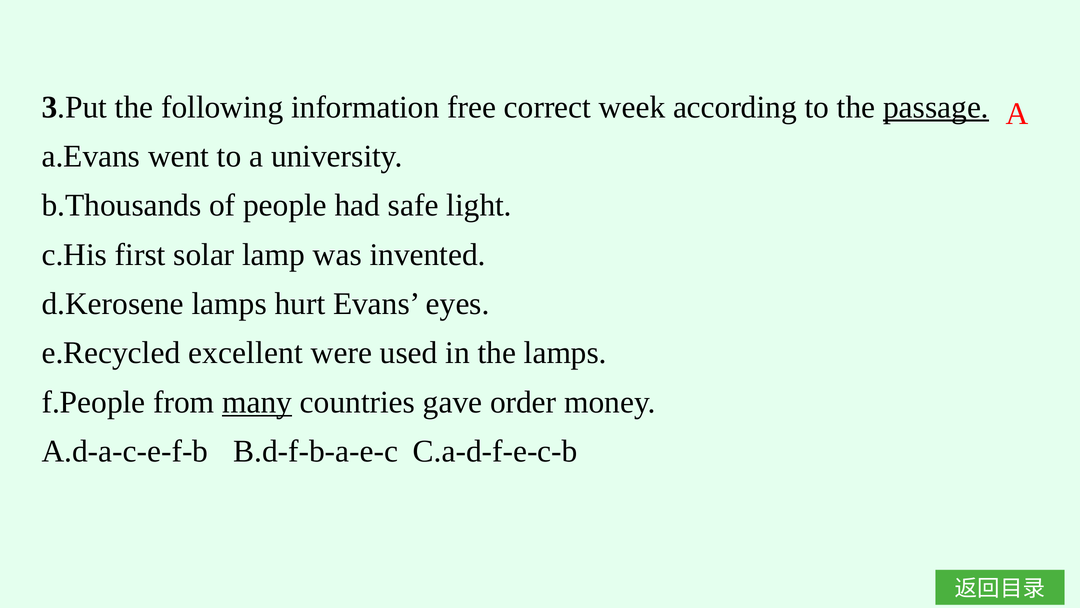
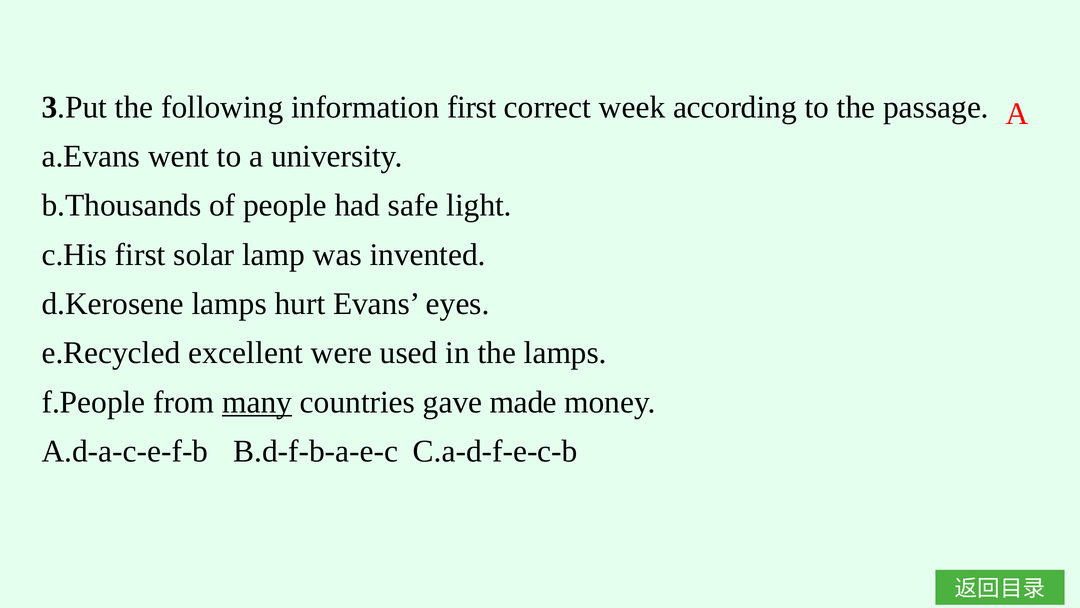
information free: free -> first
passage underline: present -> none
order: order -> made
